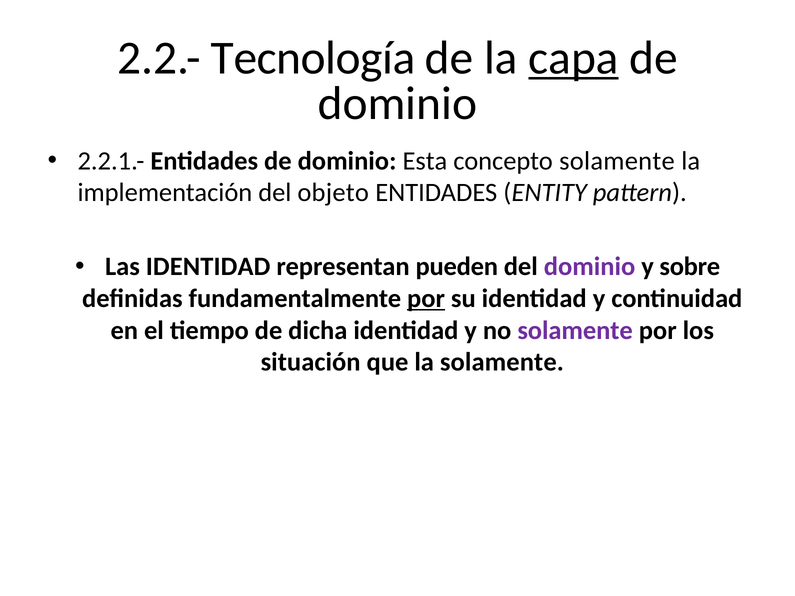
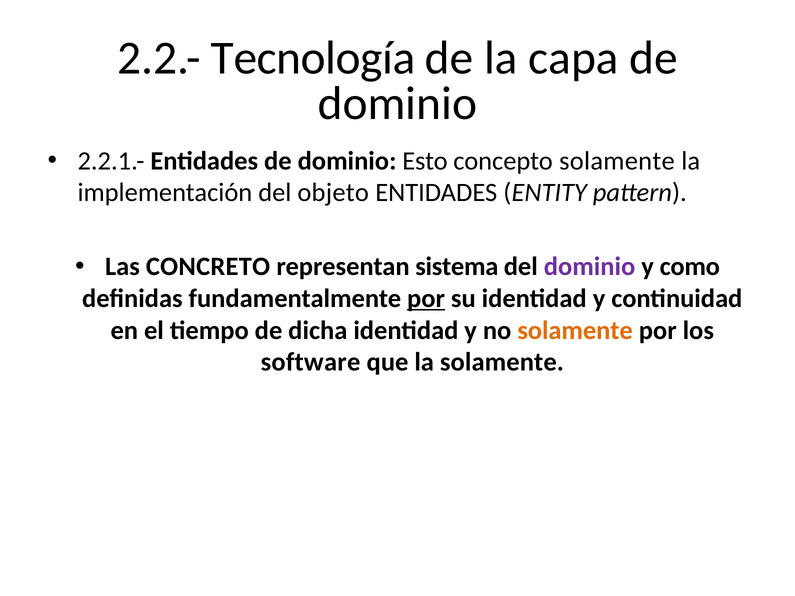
capa underline: present -> none
Esta: Esta -> Esto
Las IDENTIDAD: IDENTIDAD -> CONCRETO
pueden: pueden -> sistema
sobre: sobre -> como
solamente at (575, 330) colour: purple -> orange
situación: situación -> software
